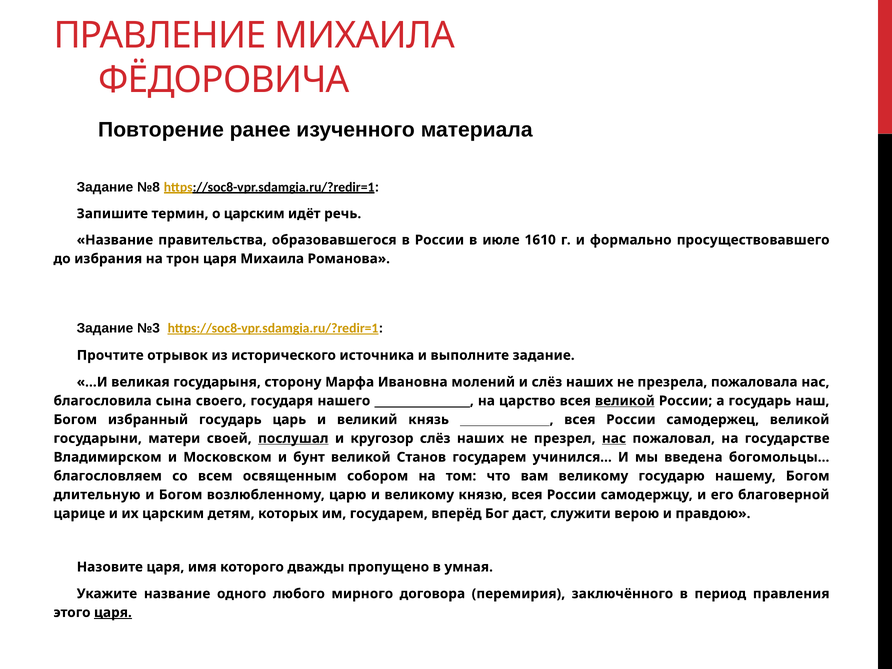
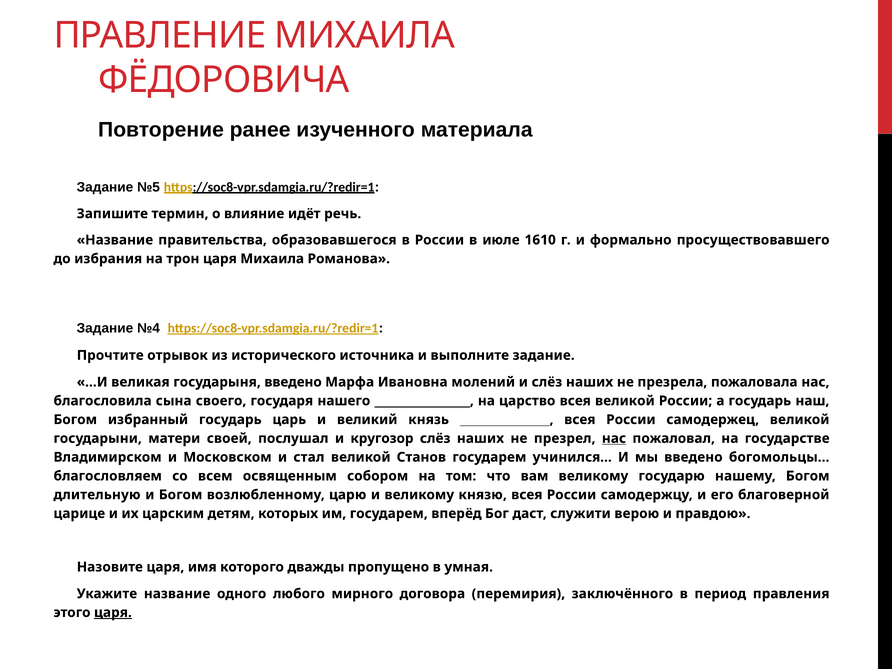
№8: №8 -> №5
о царским: царским -> влияние
№3: №3 -> №4
государыня сторону: сторону -> введено
великой at (625, 401) underline: present -> none
послушал underline: present -> none
бунт: бунт -> стал
мы введена: введена -> введено
